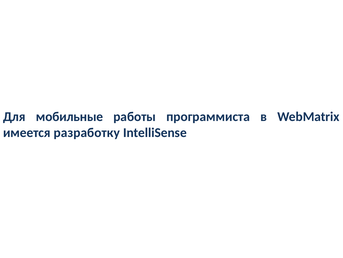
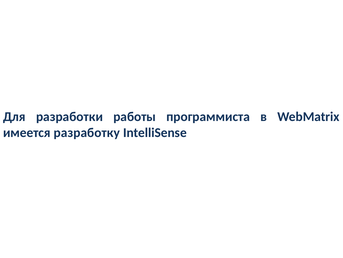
мобильные: мобильные -> разработки
